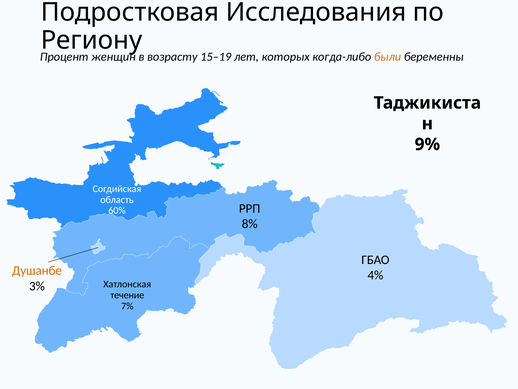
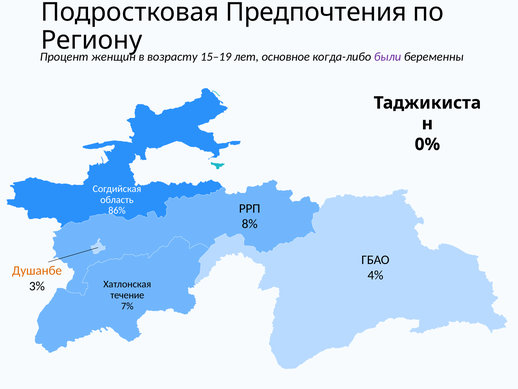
Исследования: Исследования -> Предпочтения
которых: которых -> основное
были colour: orange -> purple
9%: 9% -> 0%
60%: 60% -> 86%
